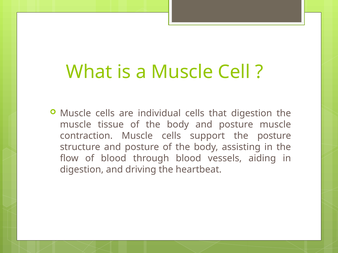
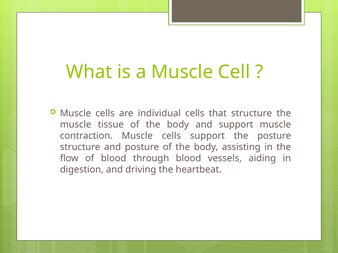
that digestion: digestion -> structure
body and posture: posture -> support
